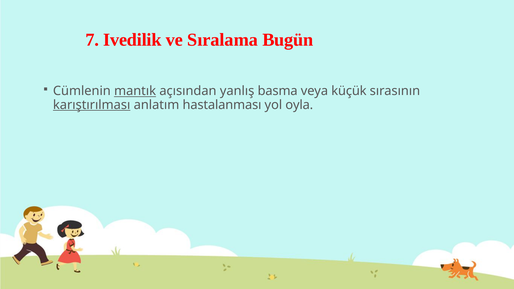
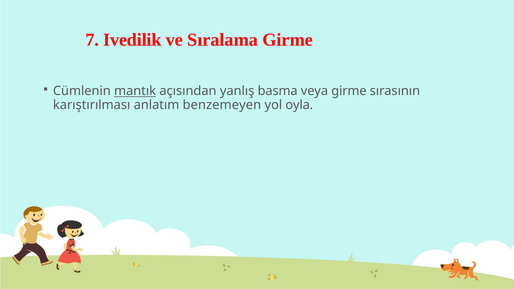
Sıralama Bugün: Bugün -> Girme
veya küçük: küçük -> girme
karıştırılması underline: present -> none
hastalanması: hastalanması -> benzemeyen
